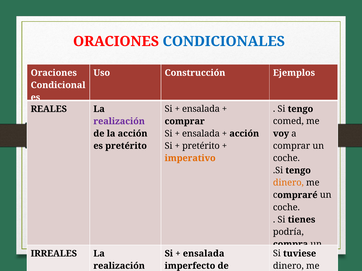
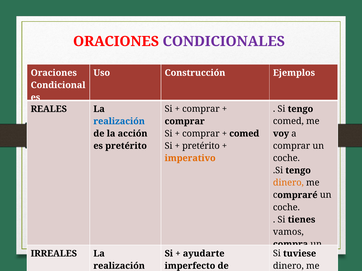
CONDICIONALES colour: blue -> purple
ensalada at (201, 109): ensalada -> comprar
realización at (119, 121) colour: purple -> blue
ensalada at (201, 134): ensalada -> comprar
acción at (244, 134): acción -> comed
podría: podría -> vamos
ensalada at (204, 254): ensalada -> ayudarte
